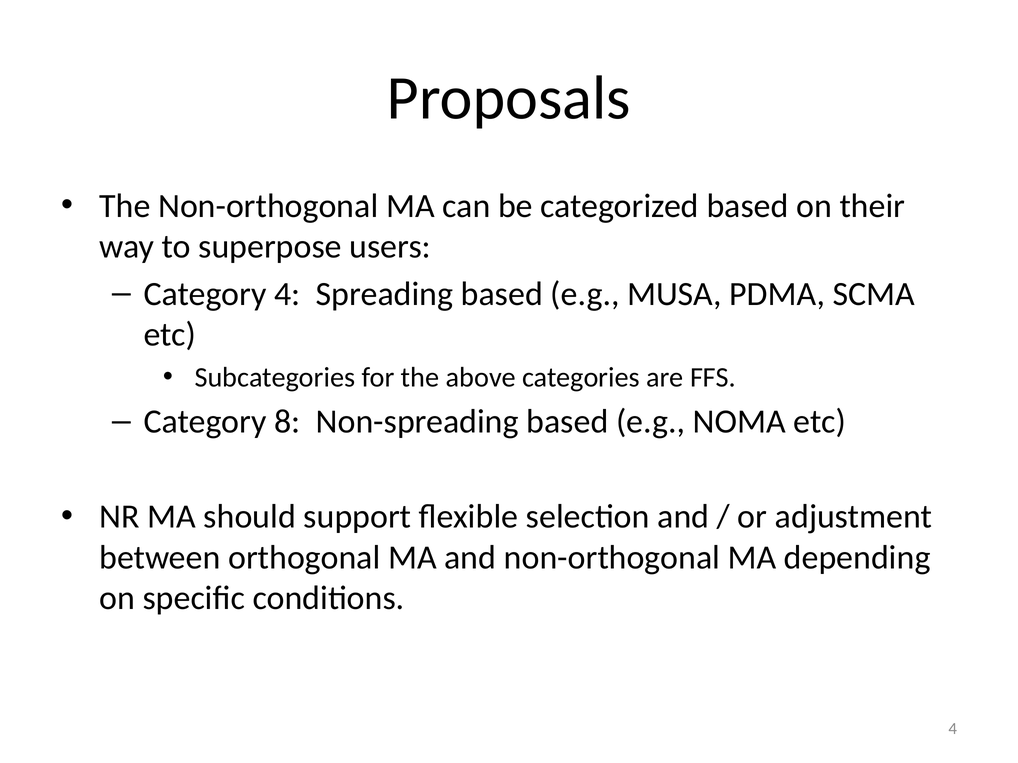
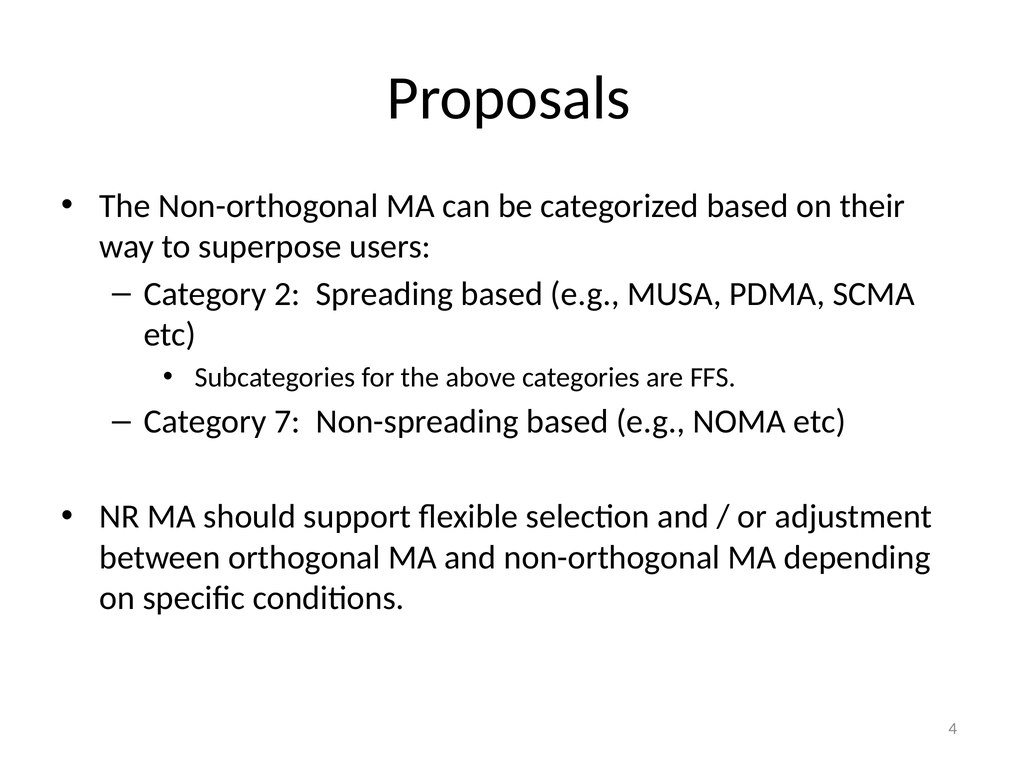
Category 4: 4 -> 2
8: 8 -> 7
